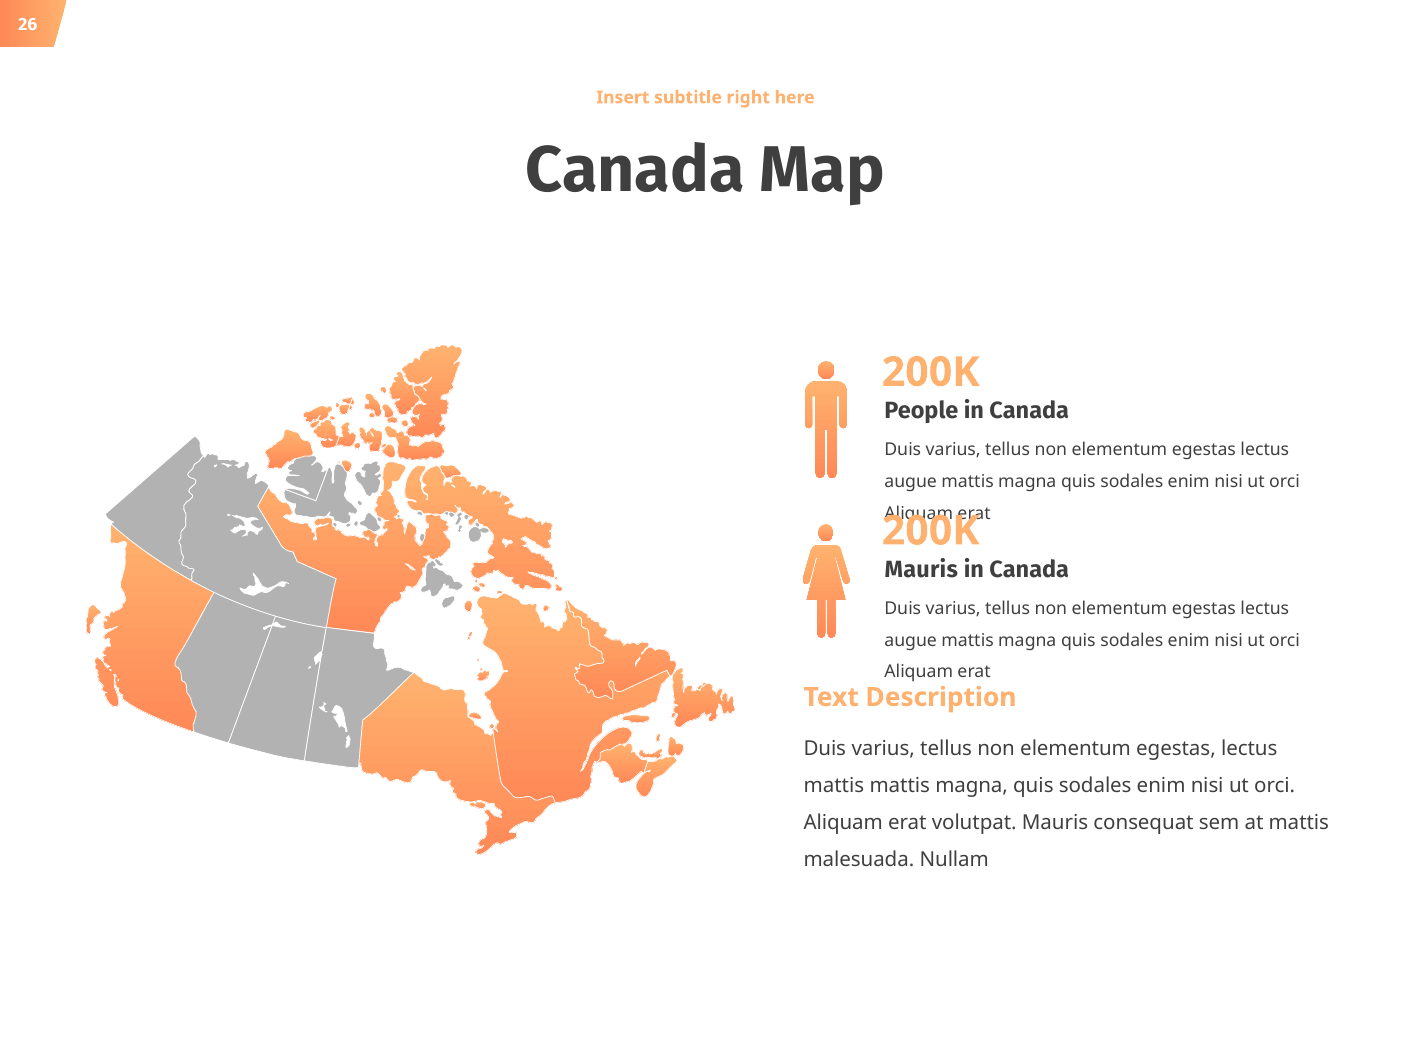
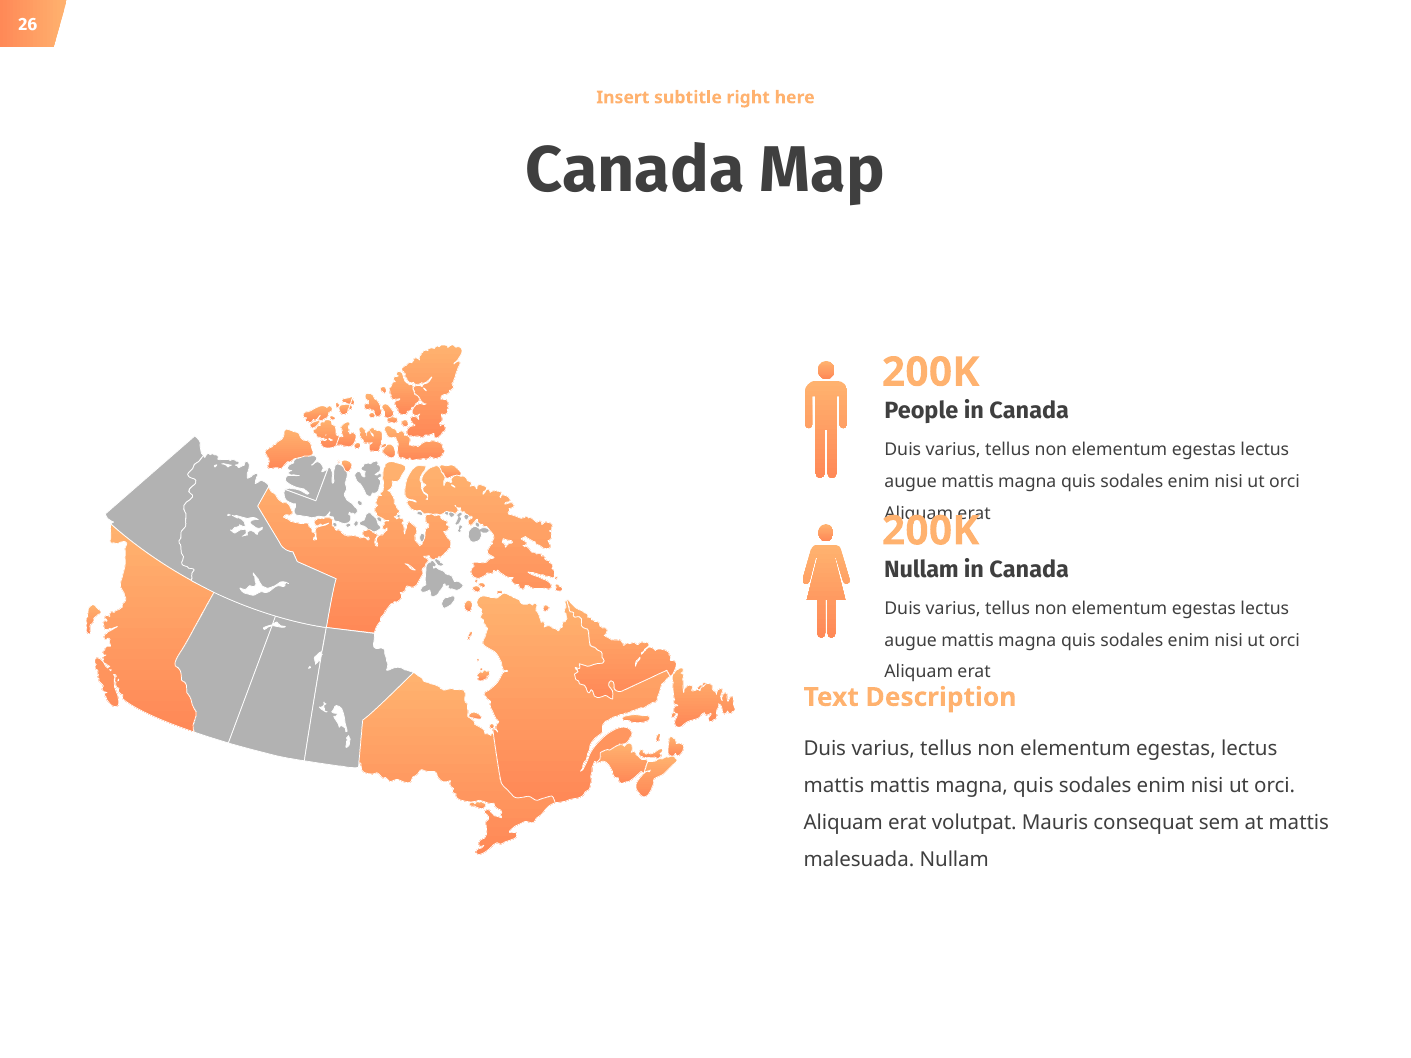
Mauris at (921, 570): Mauris -> Nullam
